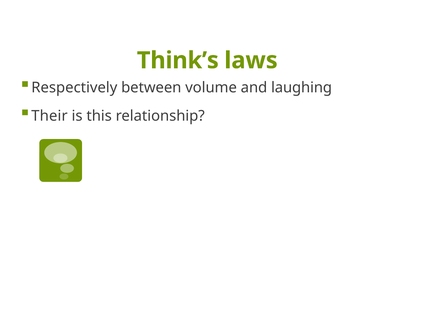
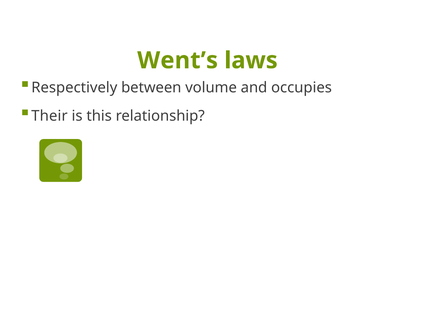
Think’s: Think’s -> Went’s
laughing: laughing -> occupies
